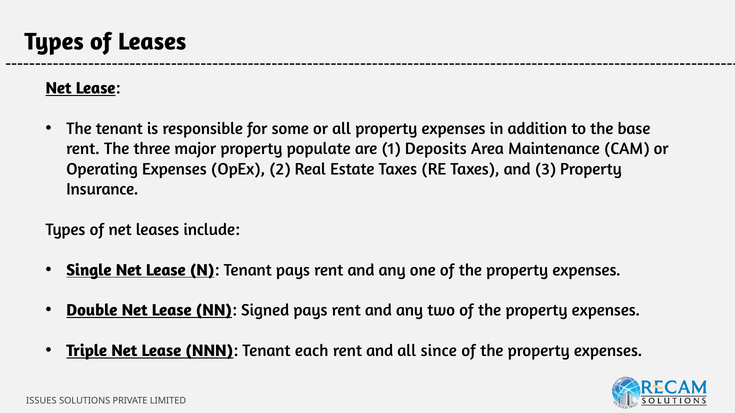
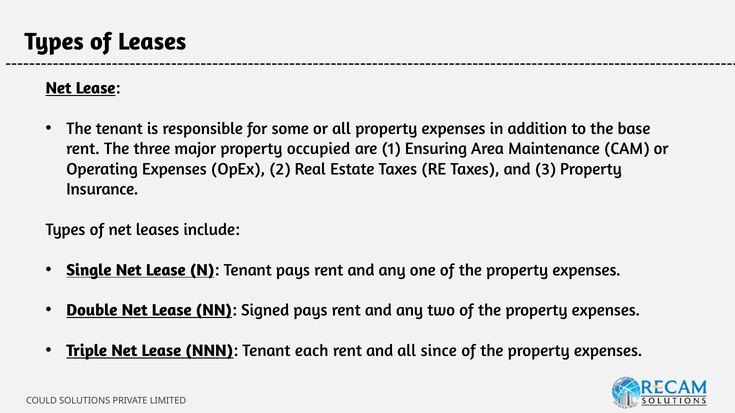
populate: populate -> occupied
Deposits: Deposits -> Ensuring
ISSUES: ISSUES -> COULD
